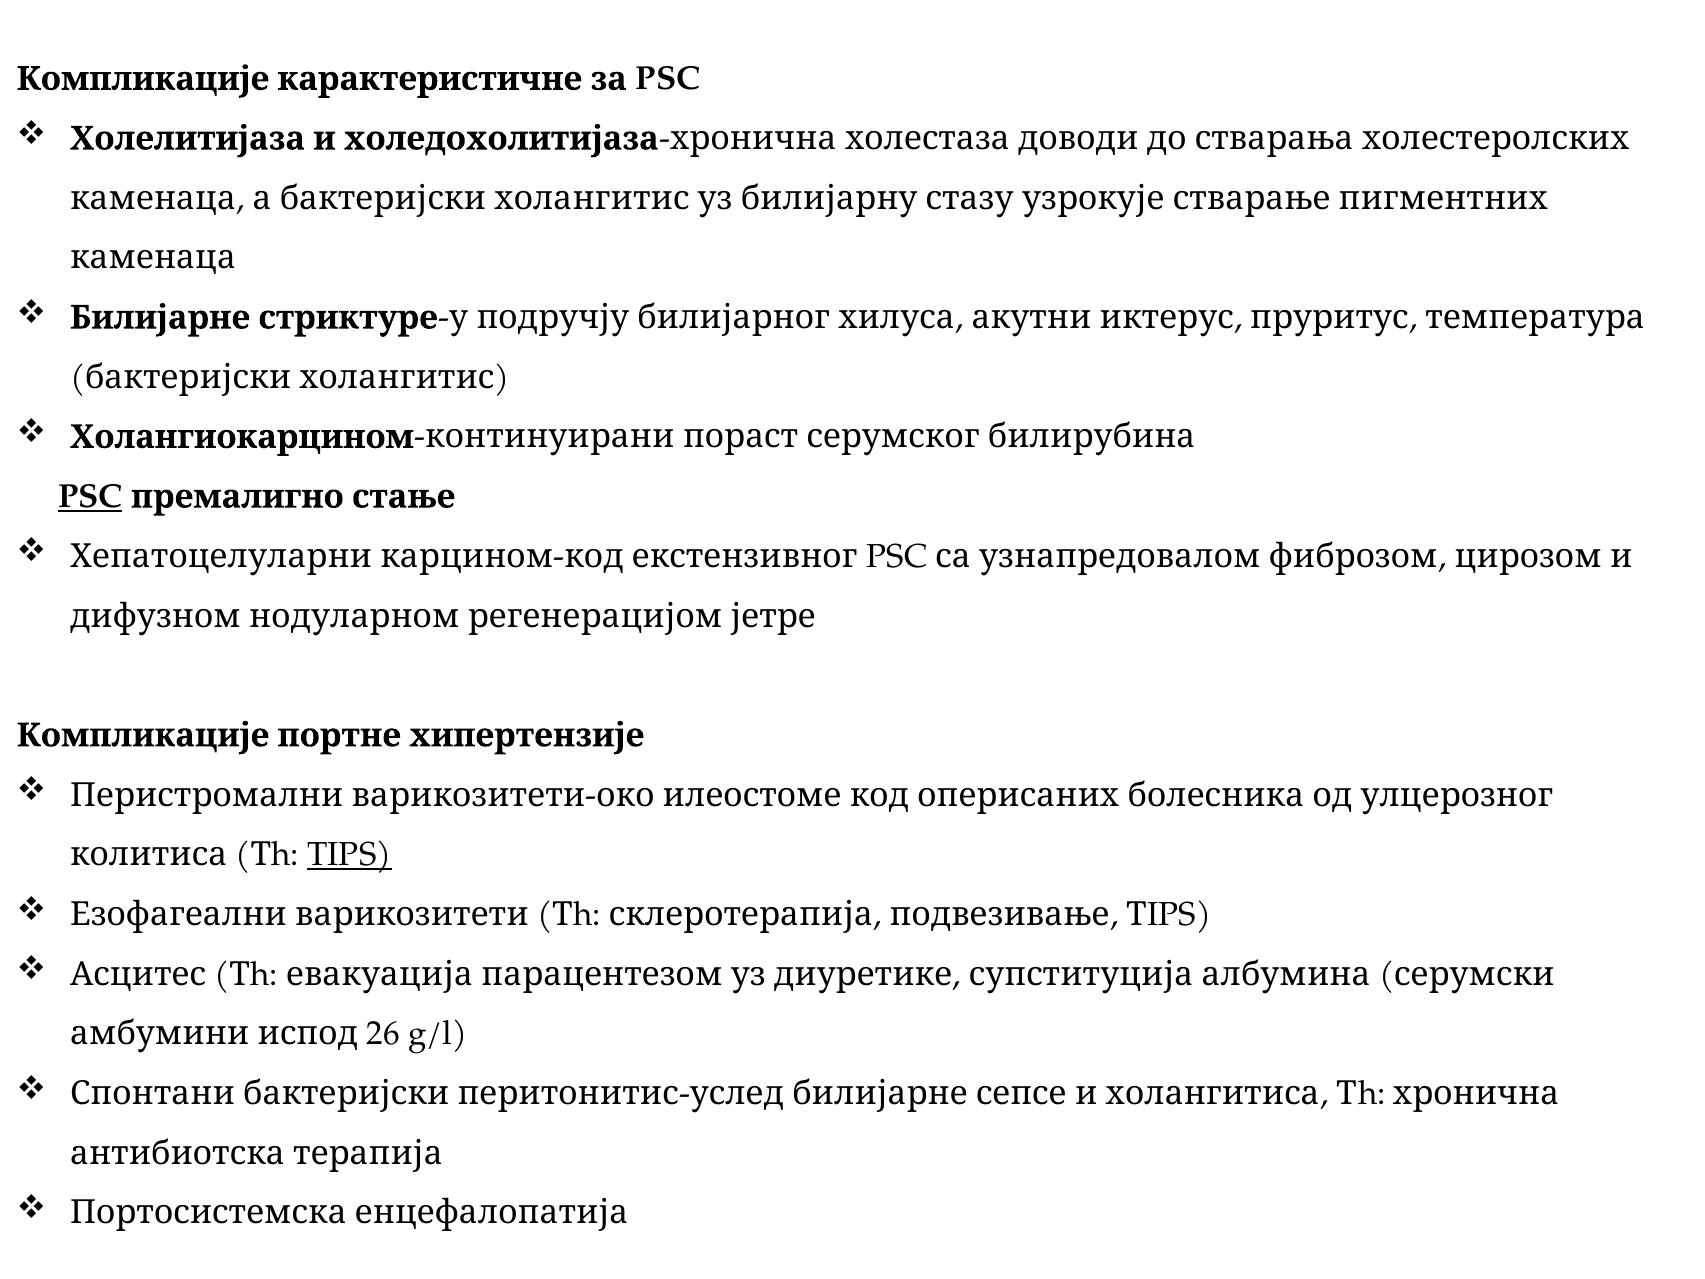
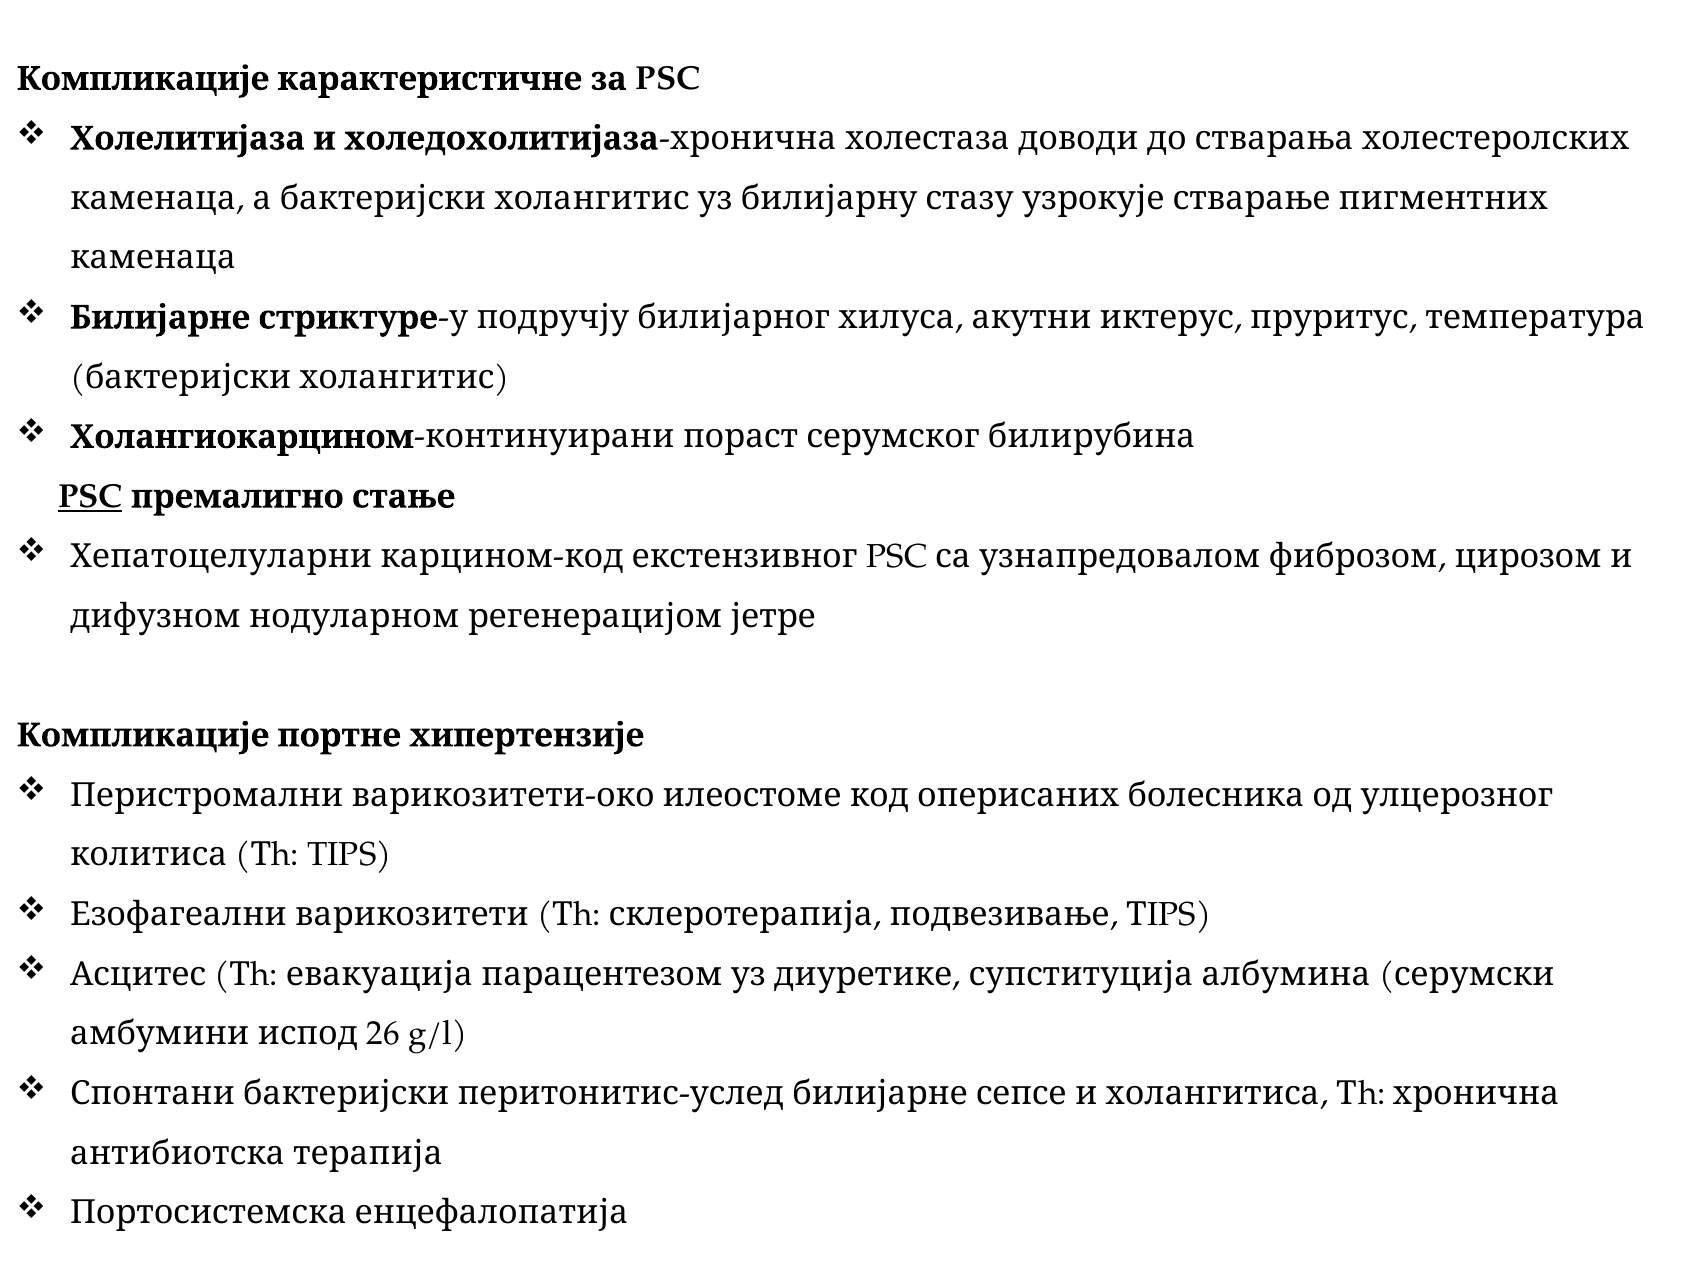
TIPS underline: present -> none
